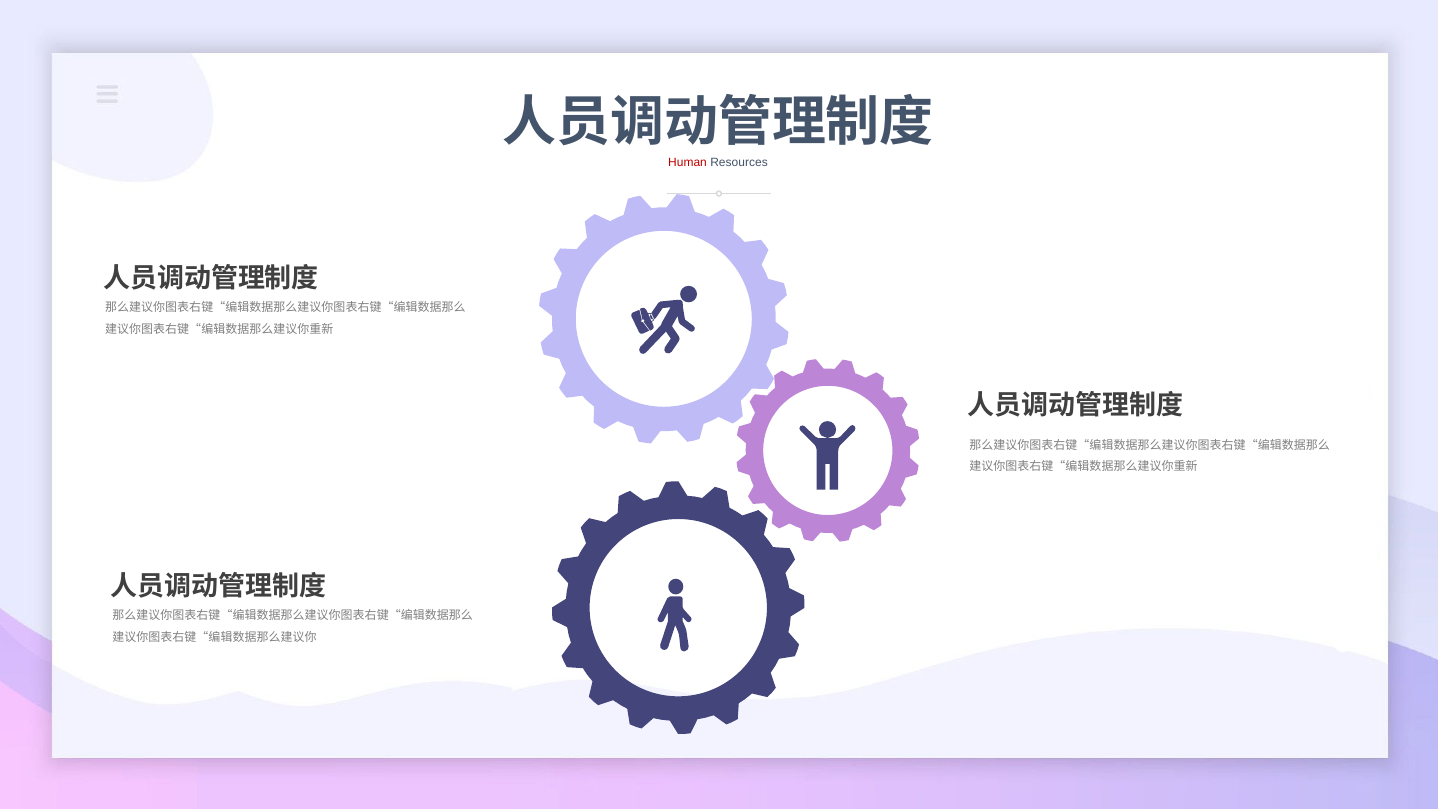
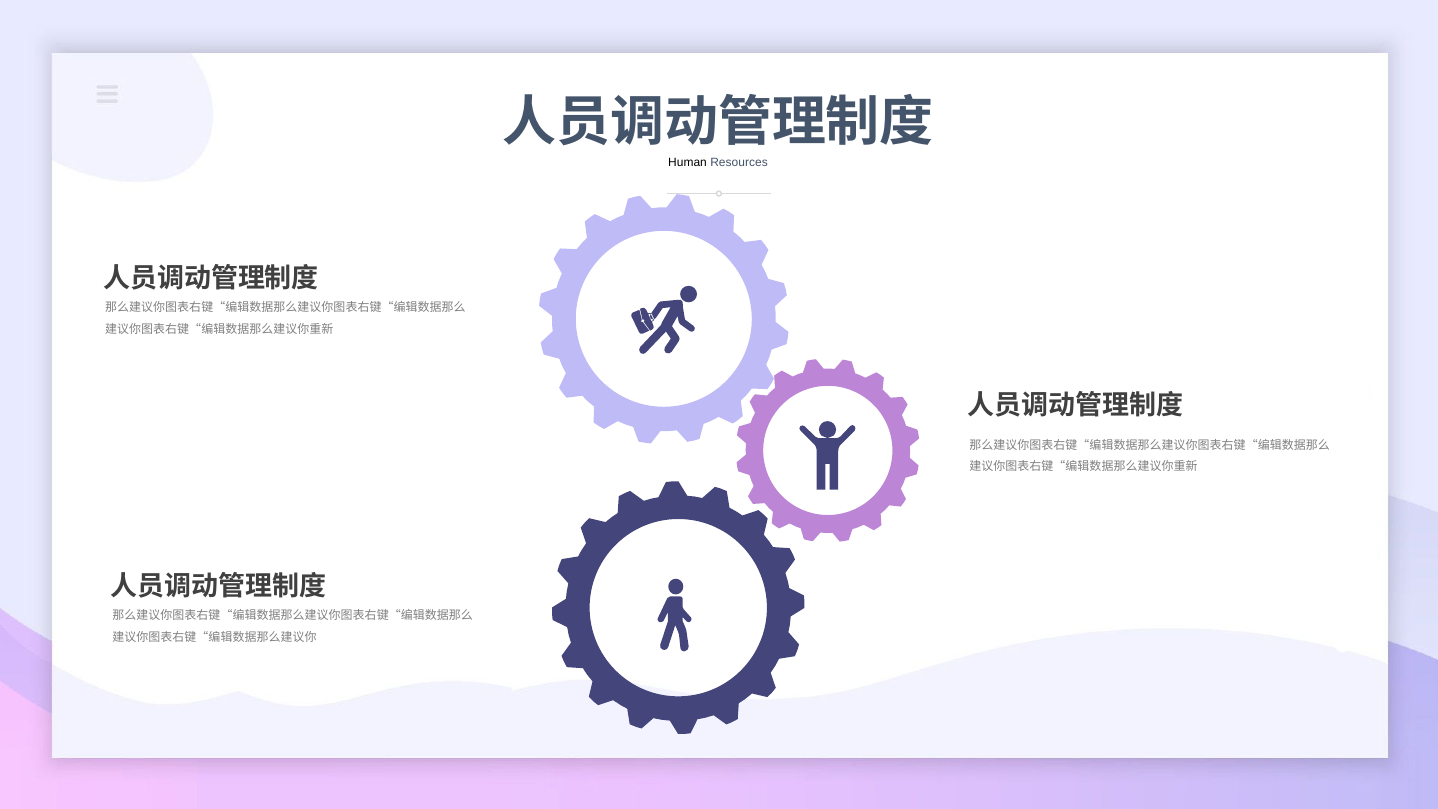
Human colour: red -> black
